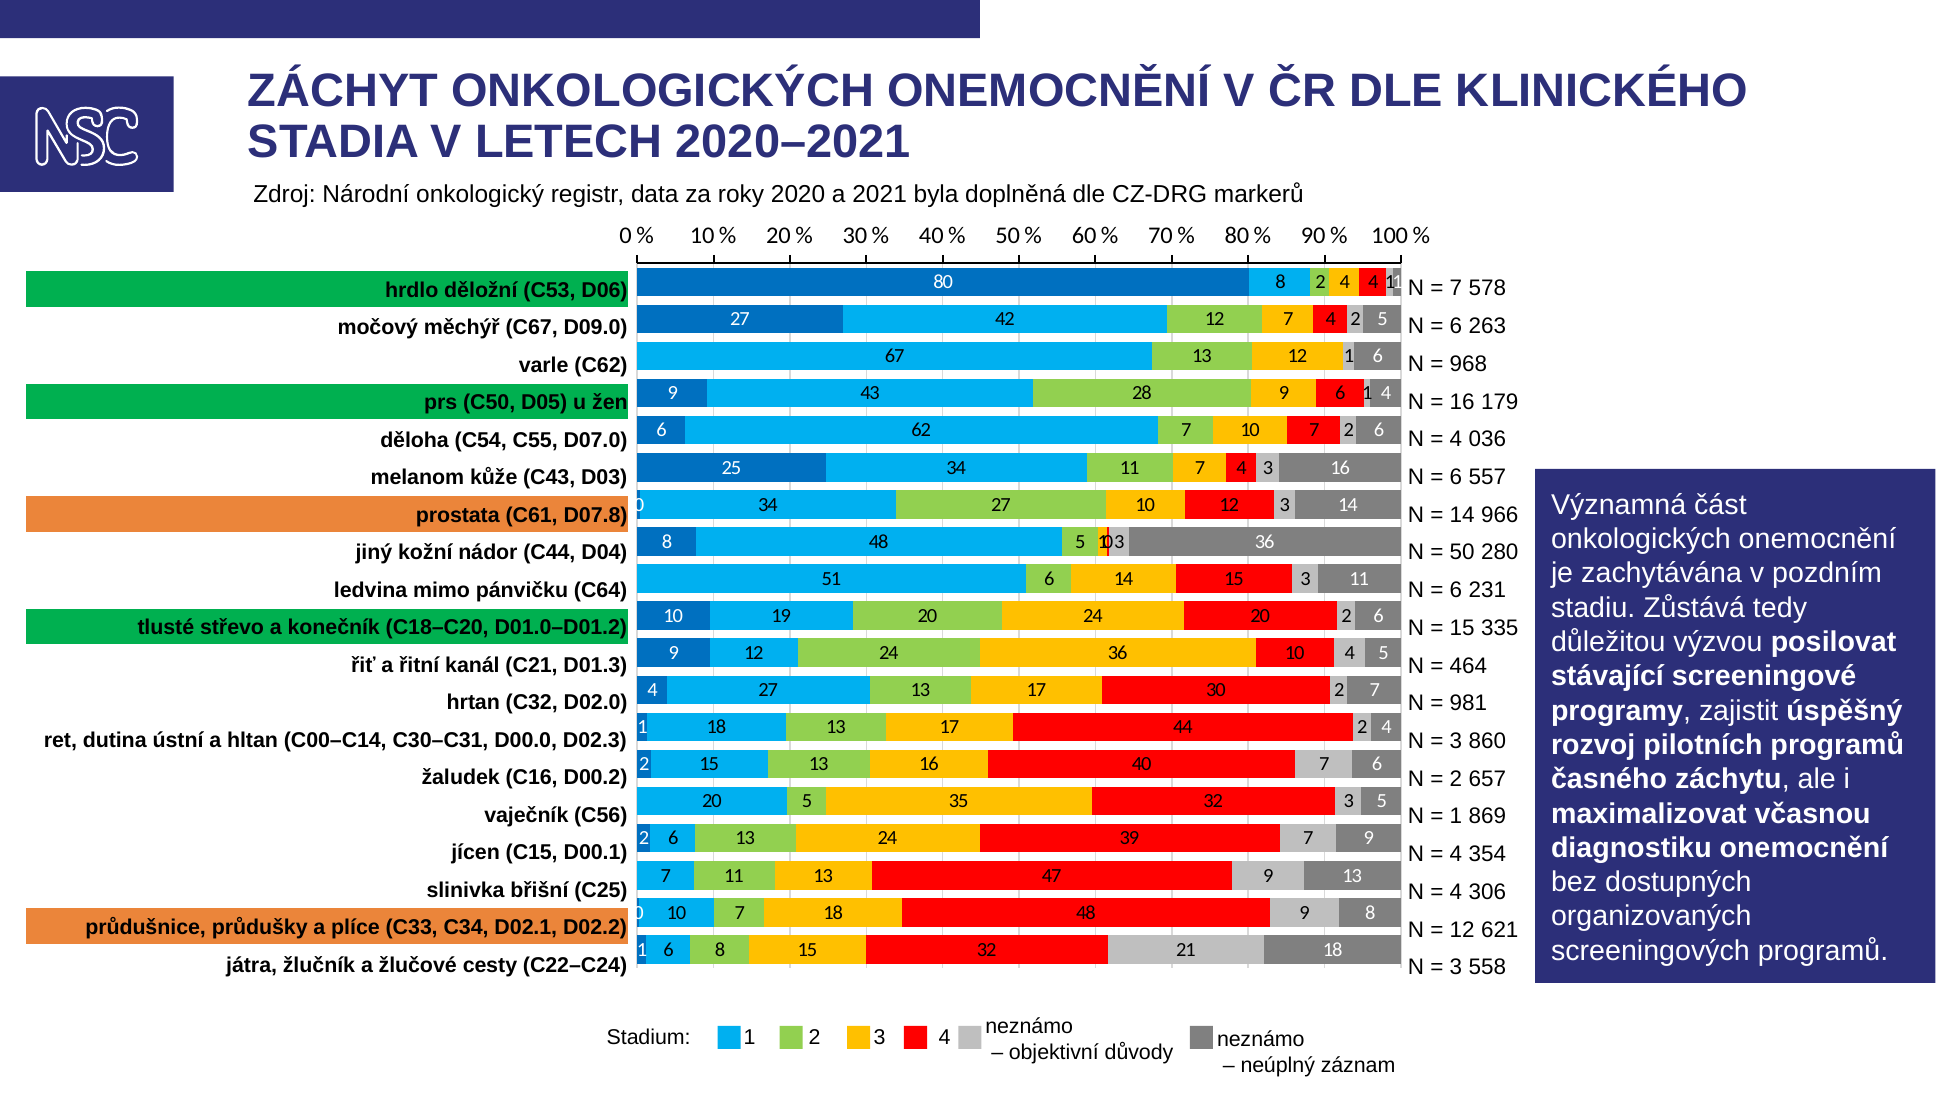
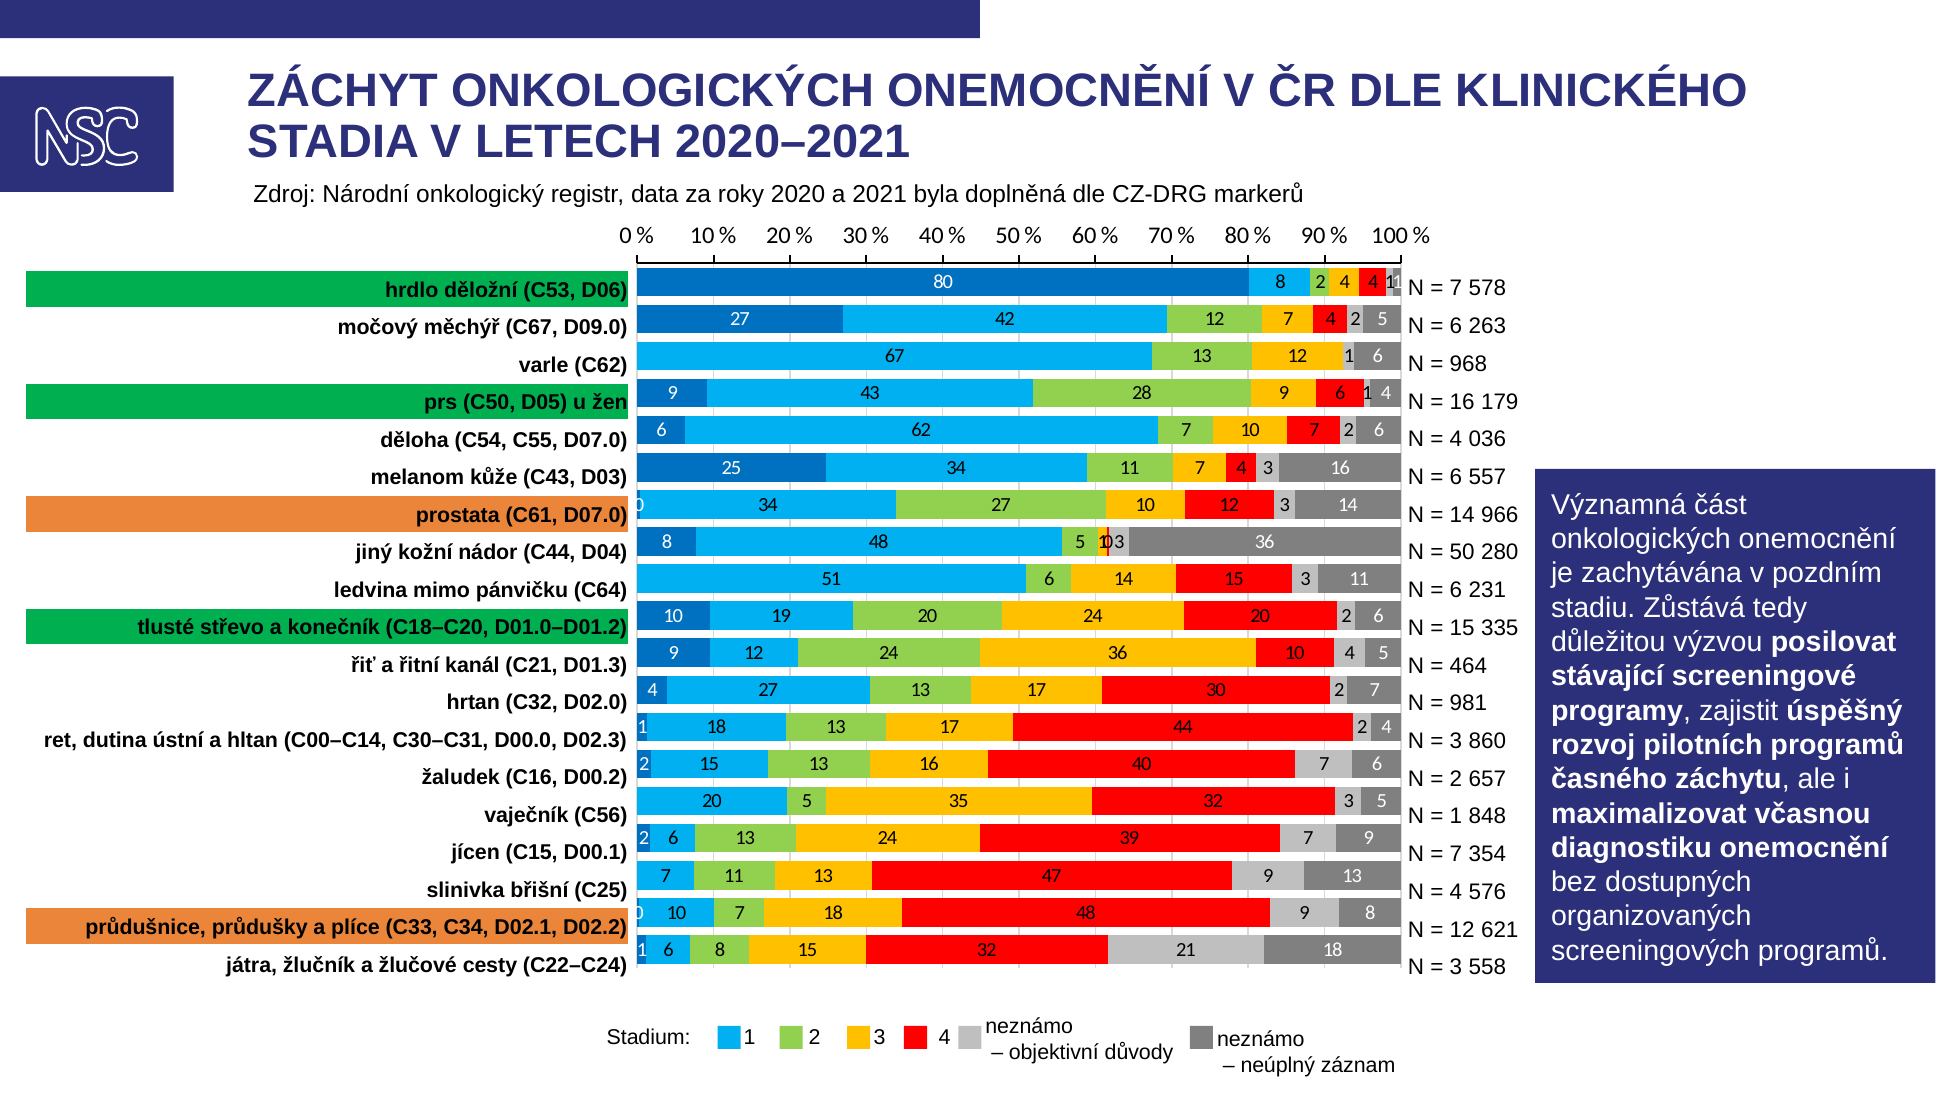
C61 D07.8: D07.8 -> D07.0
869: 869 -> 848
4 at (1456, 855): 4 -> 7
306: 306 -> 576
